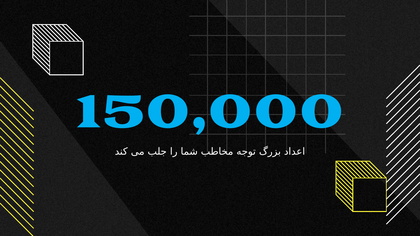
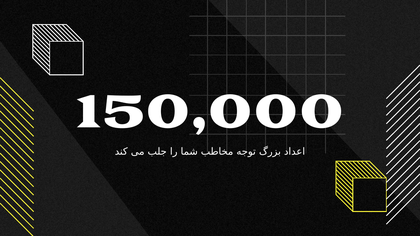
150,000 colour: light blue -> white
